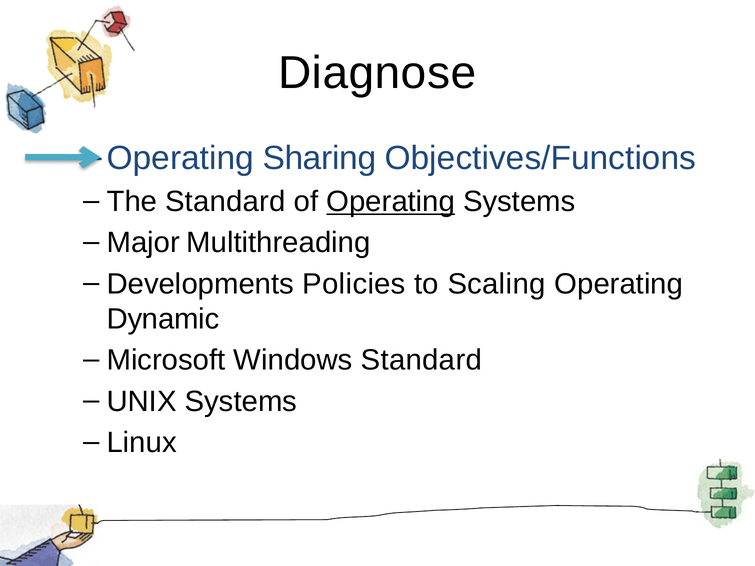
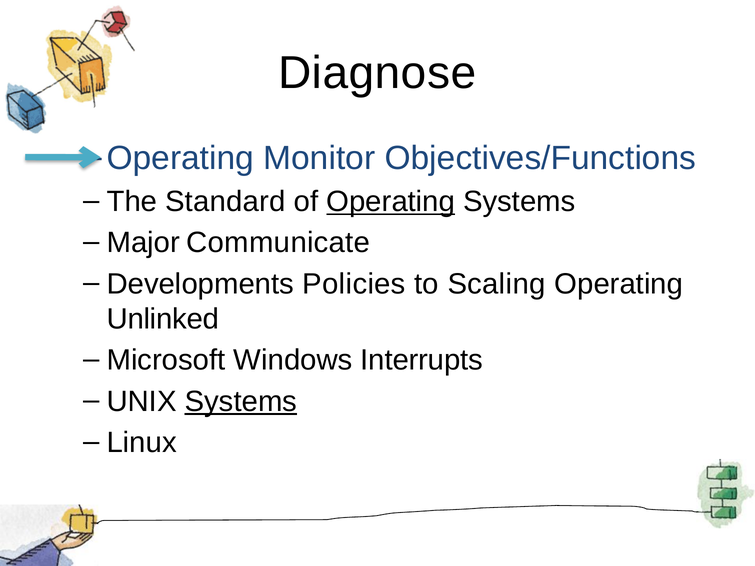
Sharing: Sharing -> Monitor
Multithreading: Multithreading -> Communicate
Dynamic: Dynamic -> Unlinked
Windows Standard: Standard -> Interrupts
Systems at (241, 402) underline: none -> present
